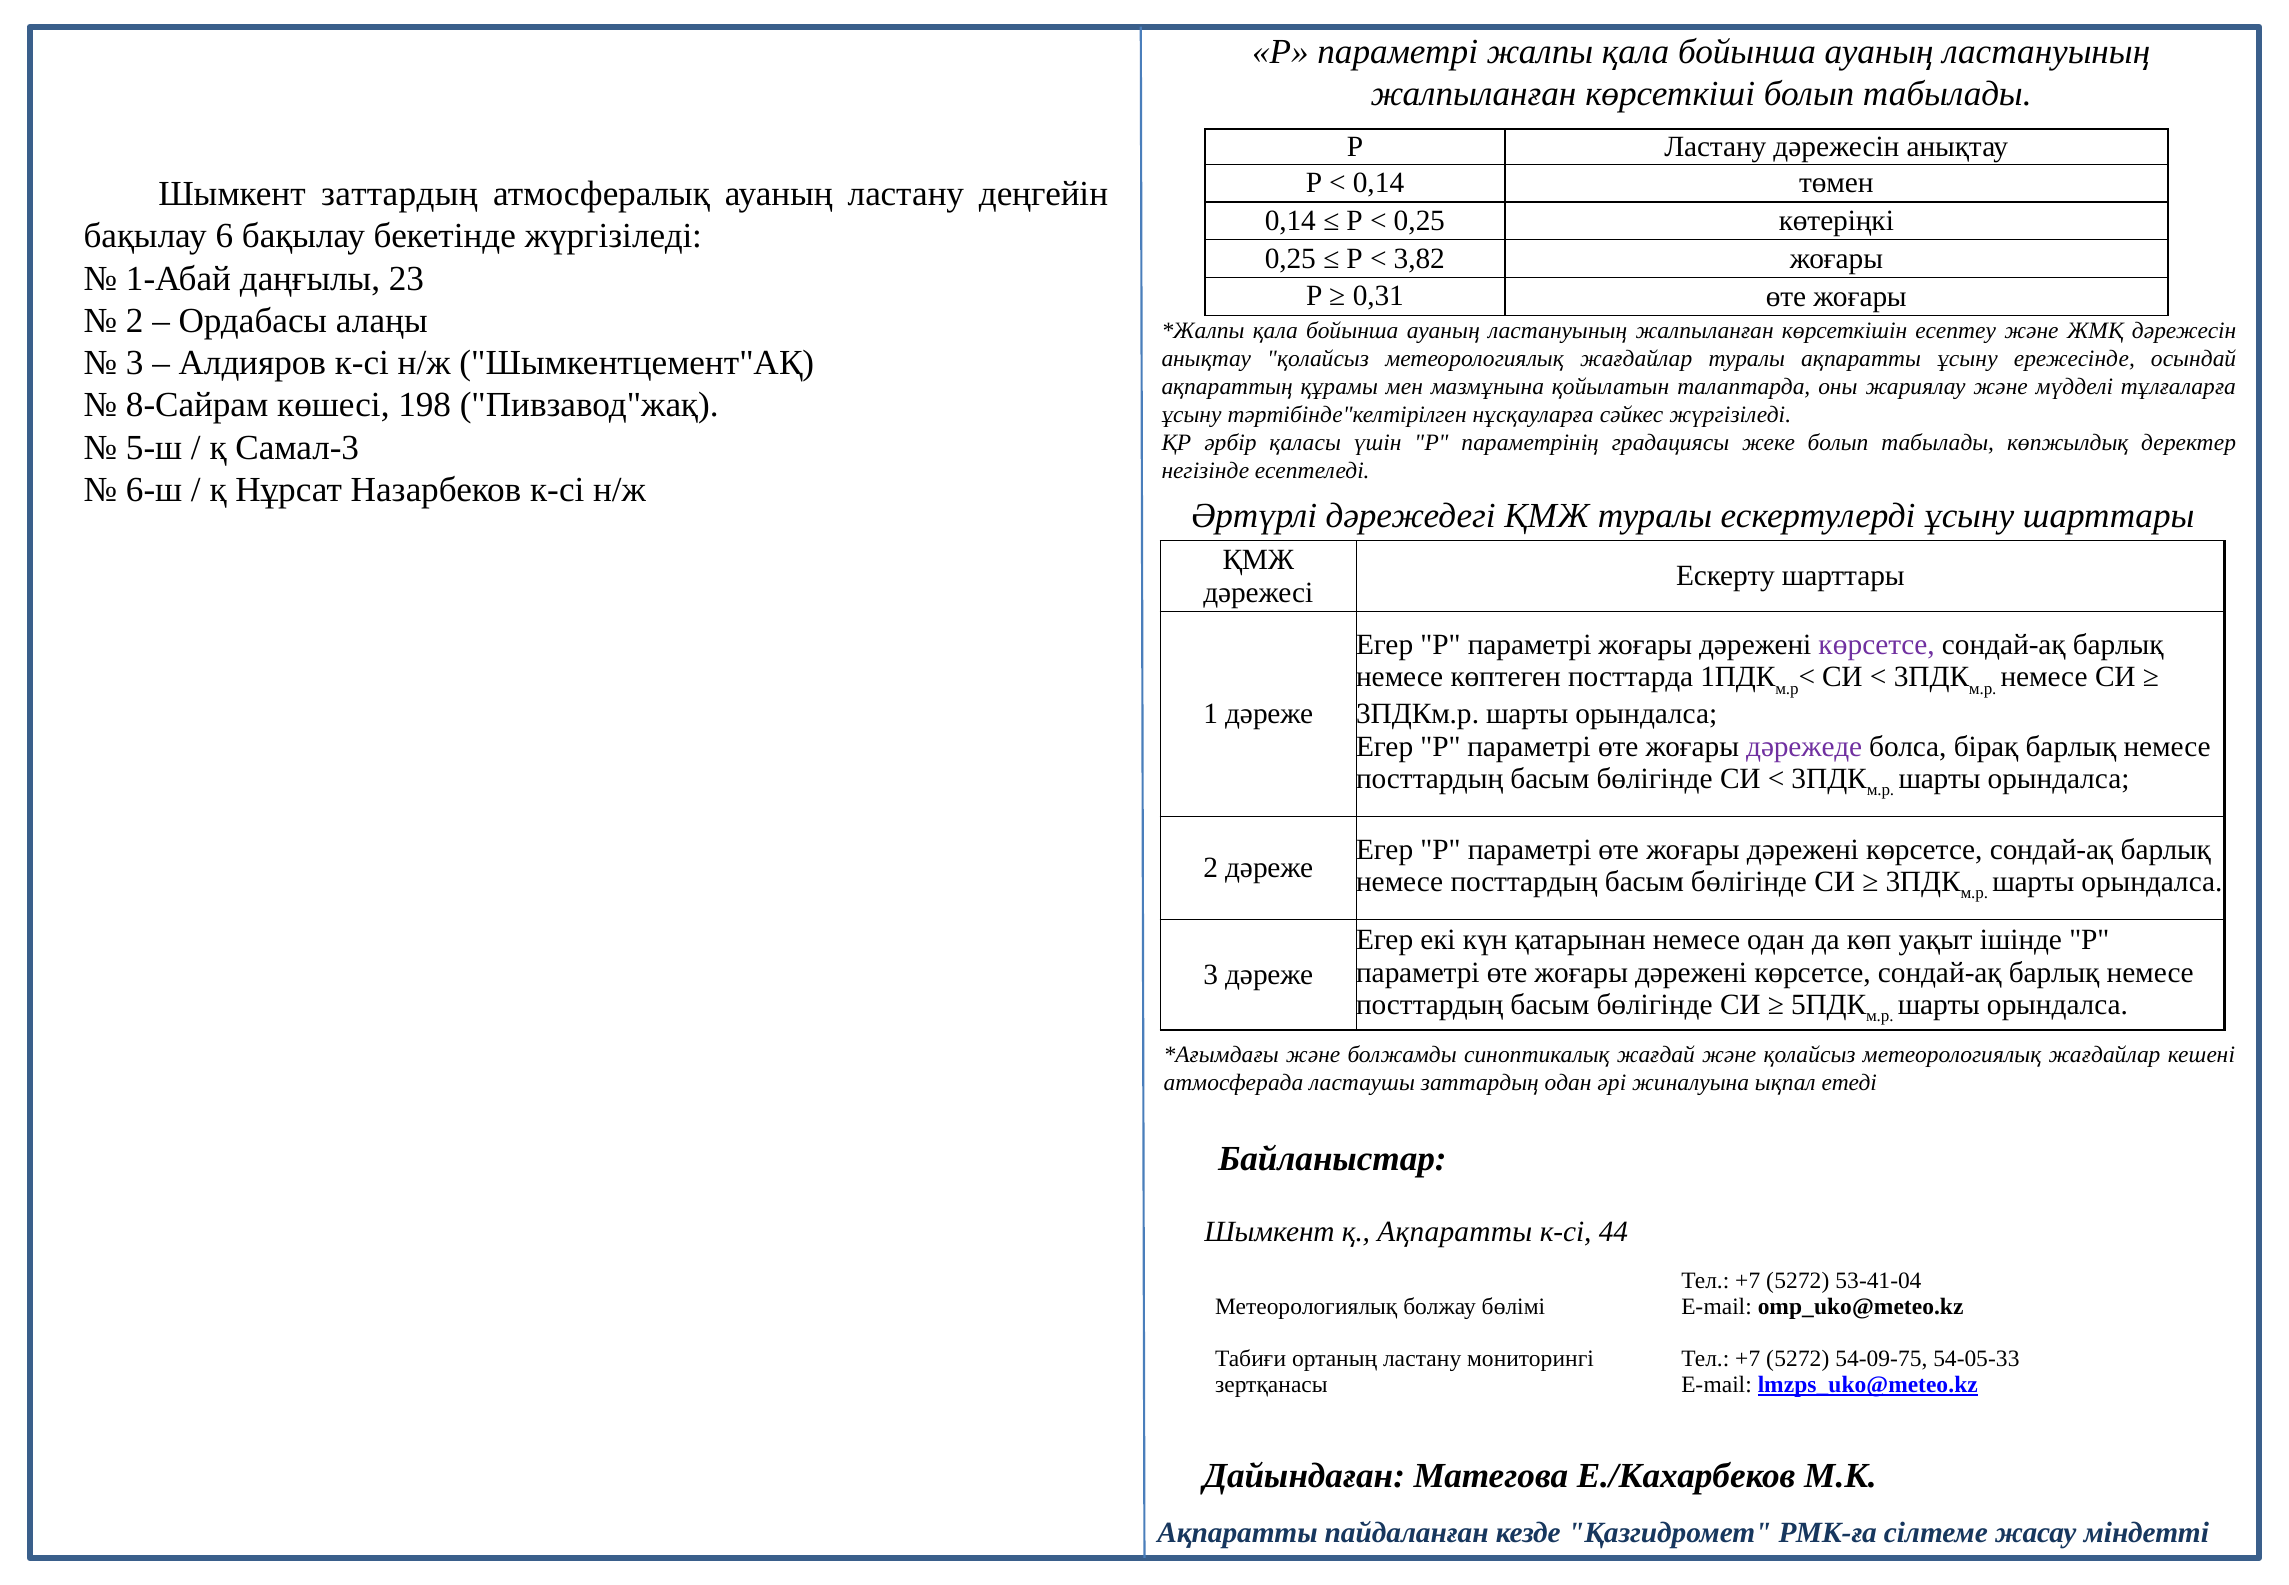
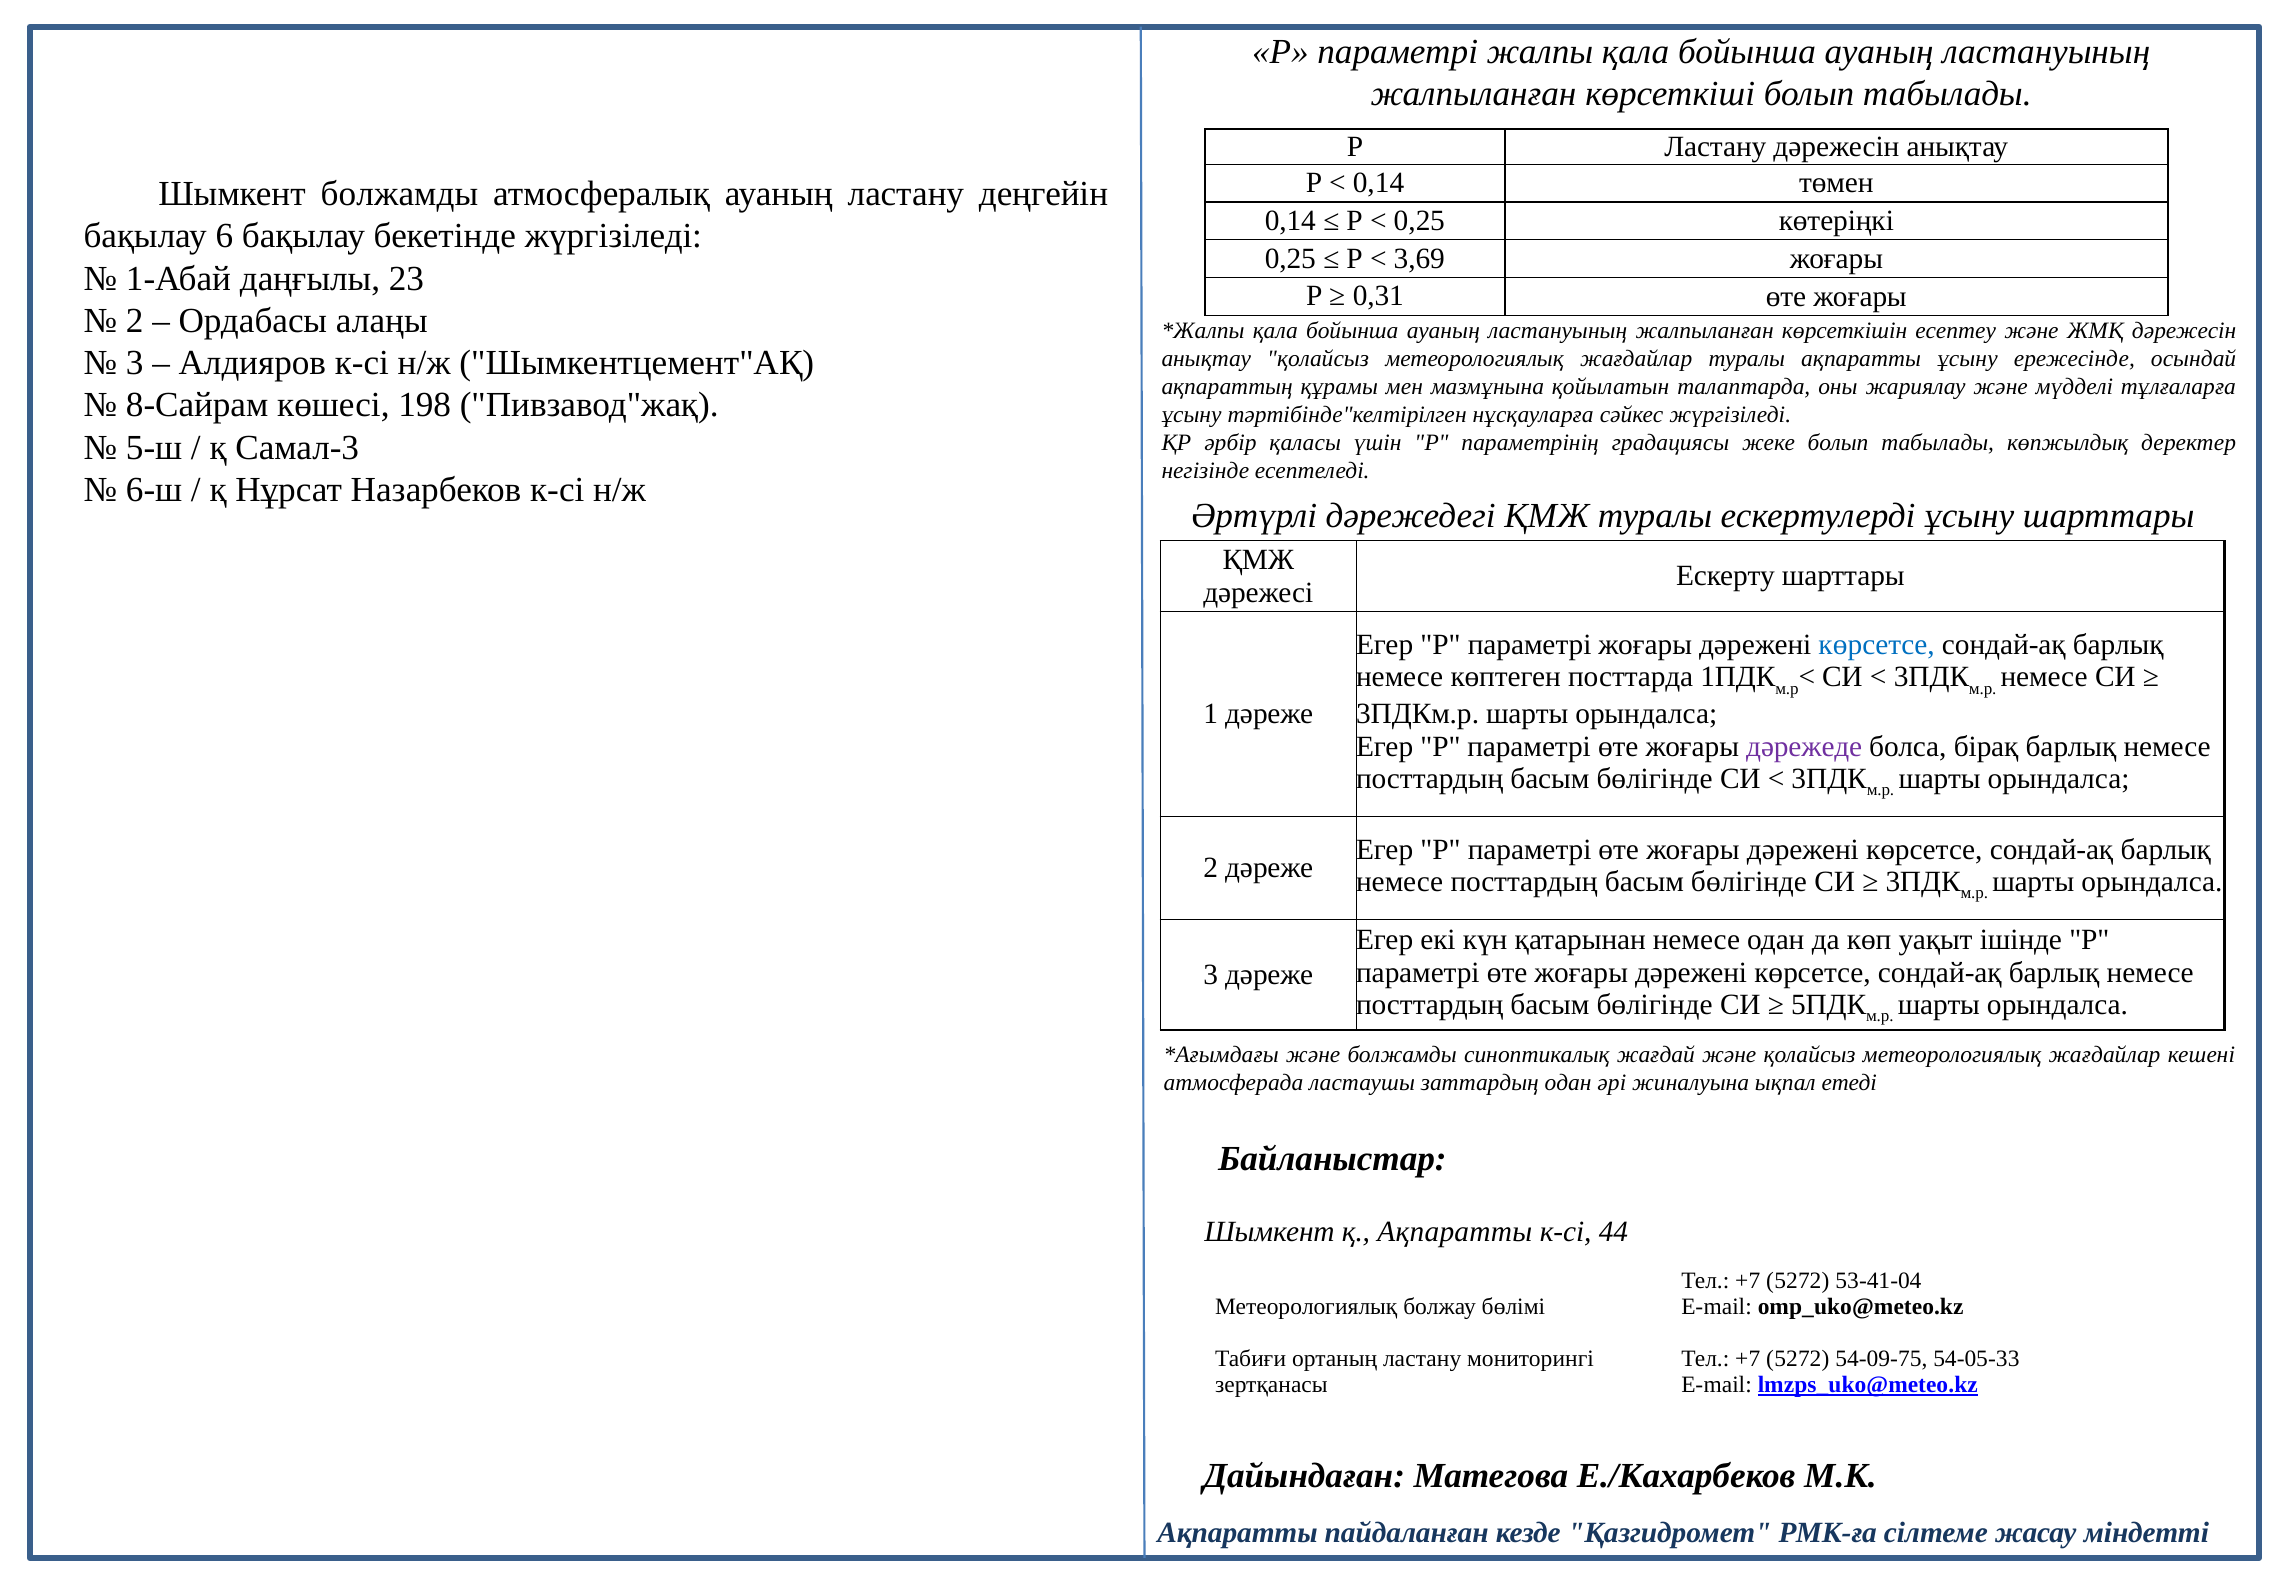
Шымкент заттардың: заттардың -> болжамды
3,82: 3,82 -> 3,69
көрсетсе at (1877, 645) colour: purple -> blue
